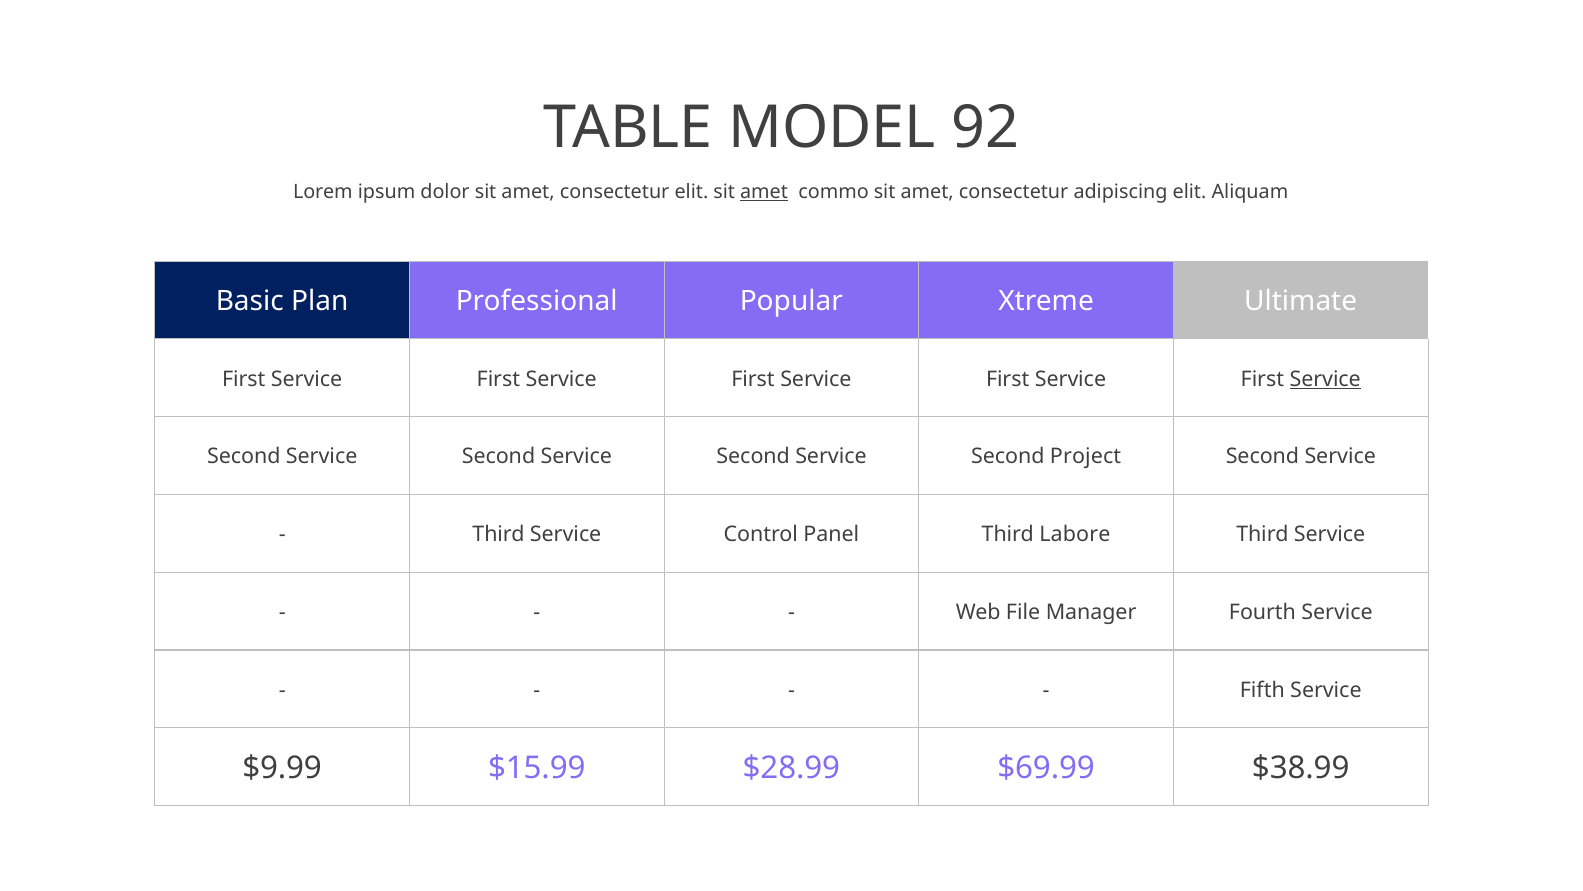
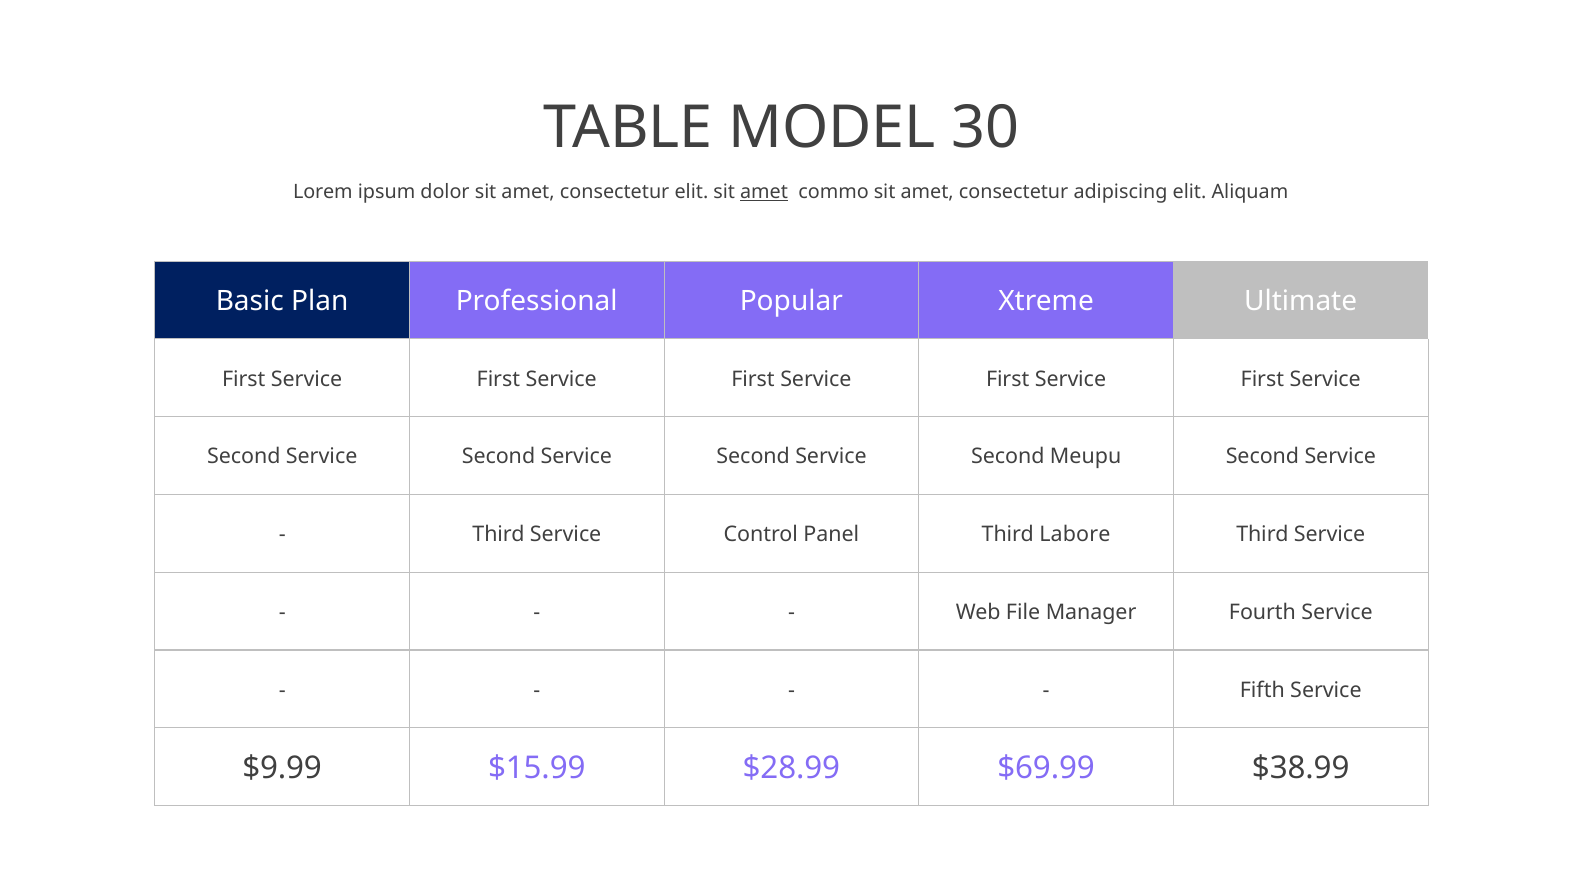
92: 92 -> 30
Service at (1325, 379) underline: present -> none
Project: Project -> Meupu
